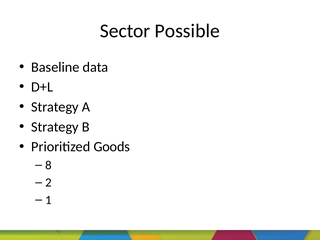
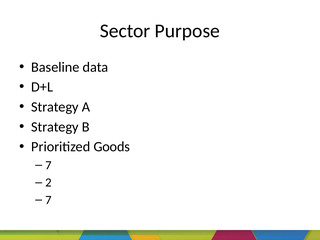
Possible: Possible -> Purpose
8 at (48, 165): 8 -> 7
1 at (48, 200): 1 -> 7
